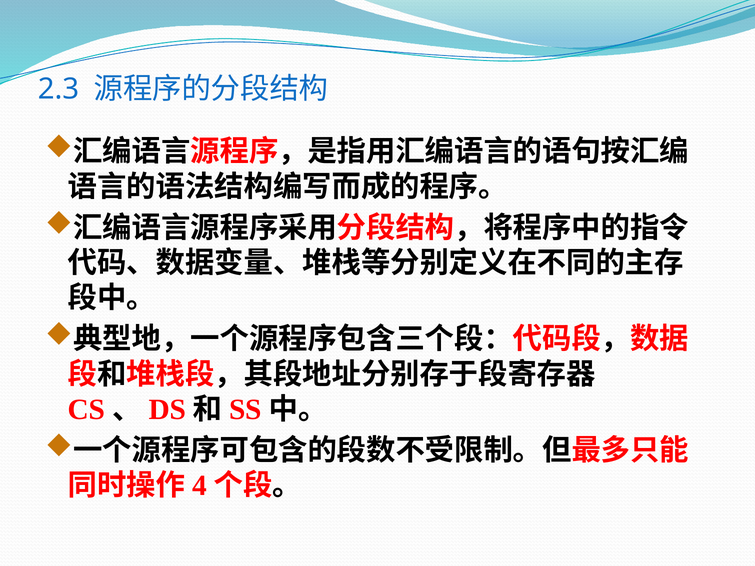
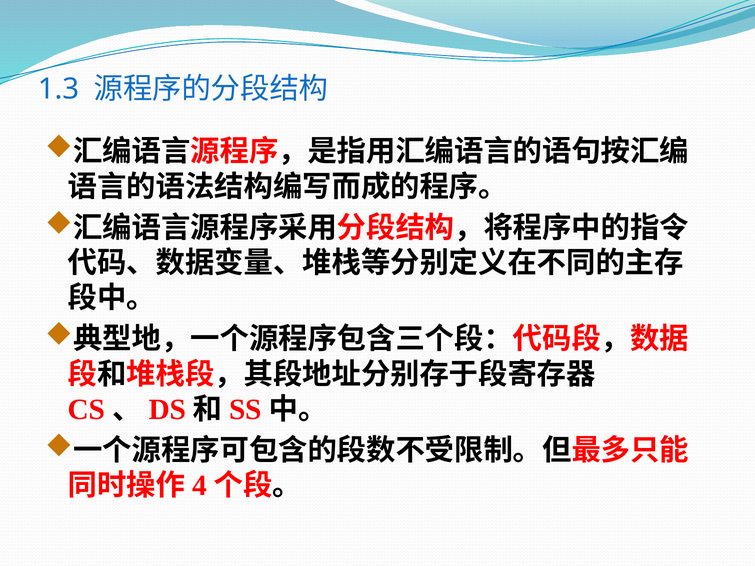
2.3: 2.3 -> 1.3
